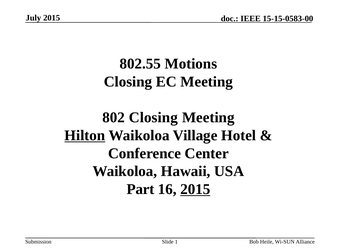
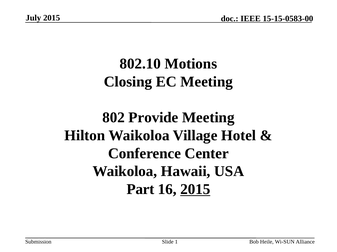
802.55: 802.55 -> 802.10
802 Closing: Closing -> Provide
Hilton underline: present -> none
